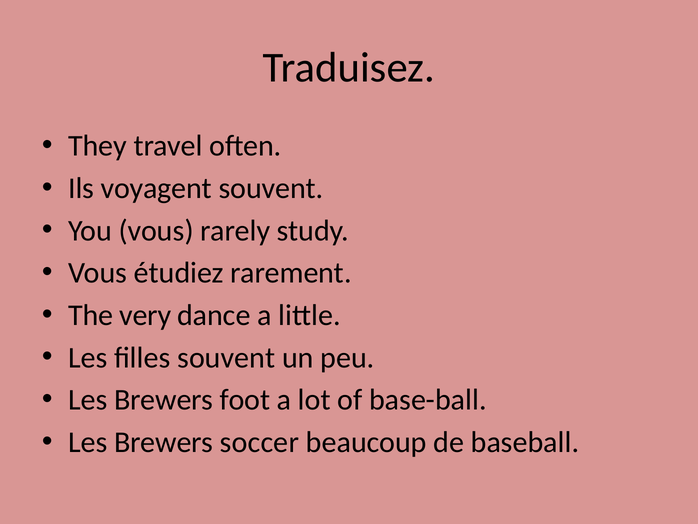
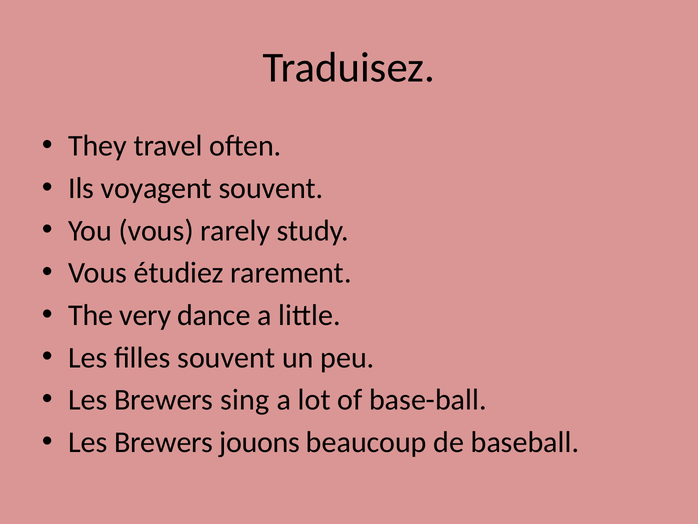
foot: foot -> sing
soccer: soccer -> jouons
